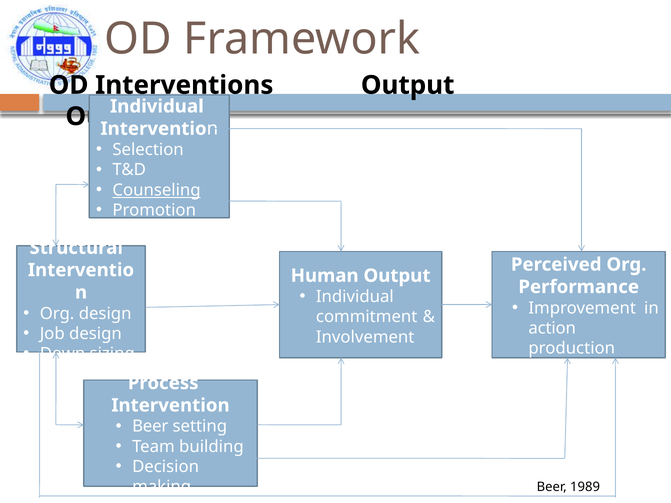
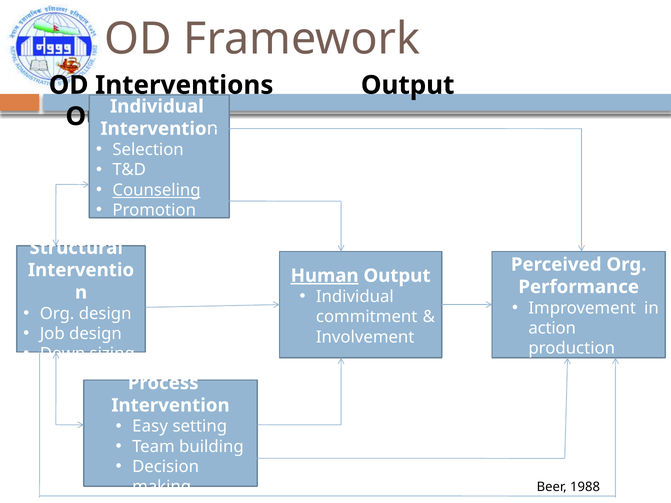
Human underline: none -> present
Beer at (150, 427): Beer -> Easy
1989: 1989 -> 1988
